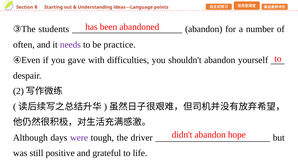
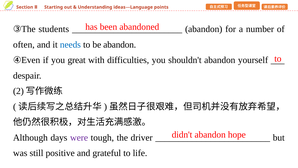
needs colour: purple -> blue
be practice: practice -> abandon
gave: gave -> great
